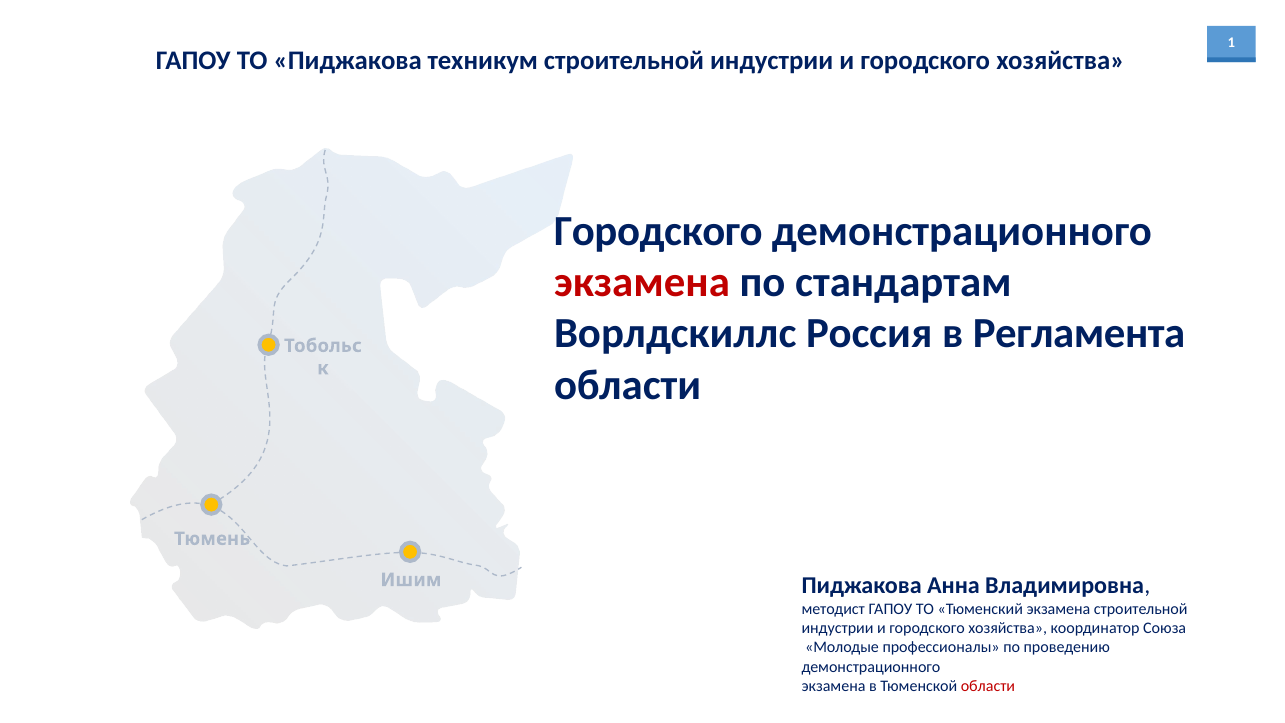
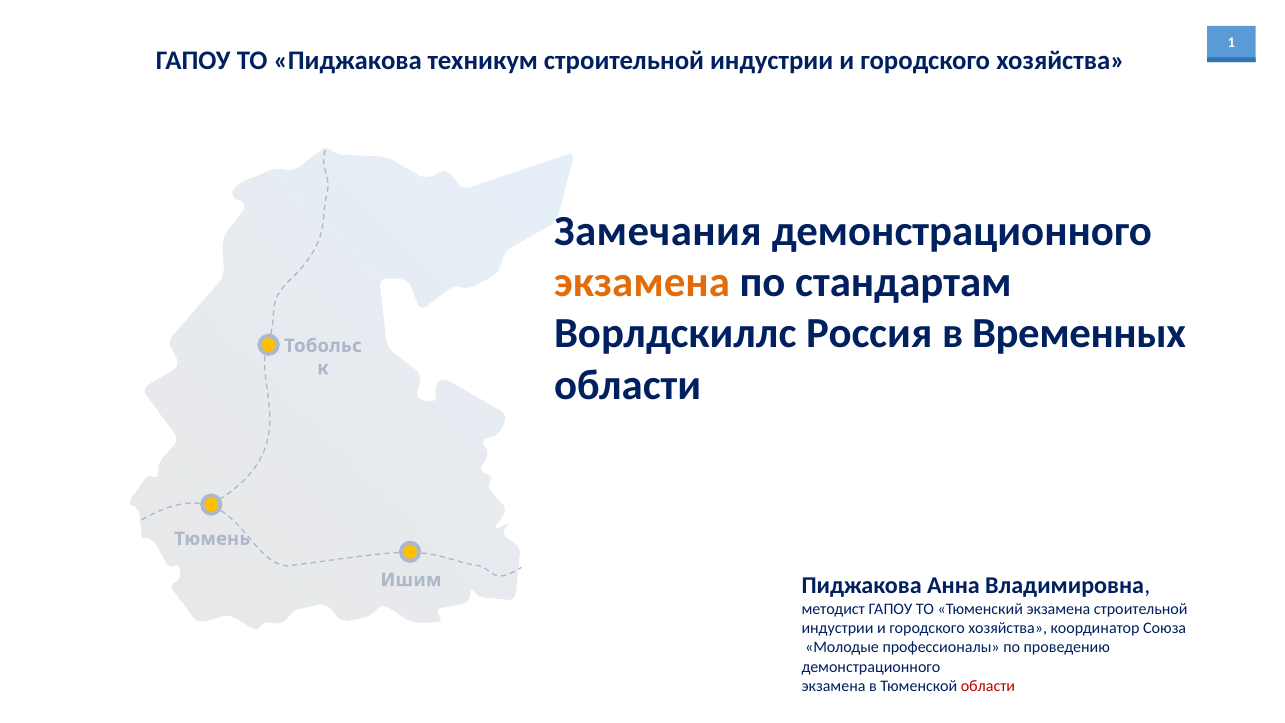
Городского at (658, 231): Городского -> Замечания
экзамена at (642, 282) colour: red -> orange
Регламента: Регламента -> Временных
